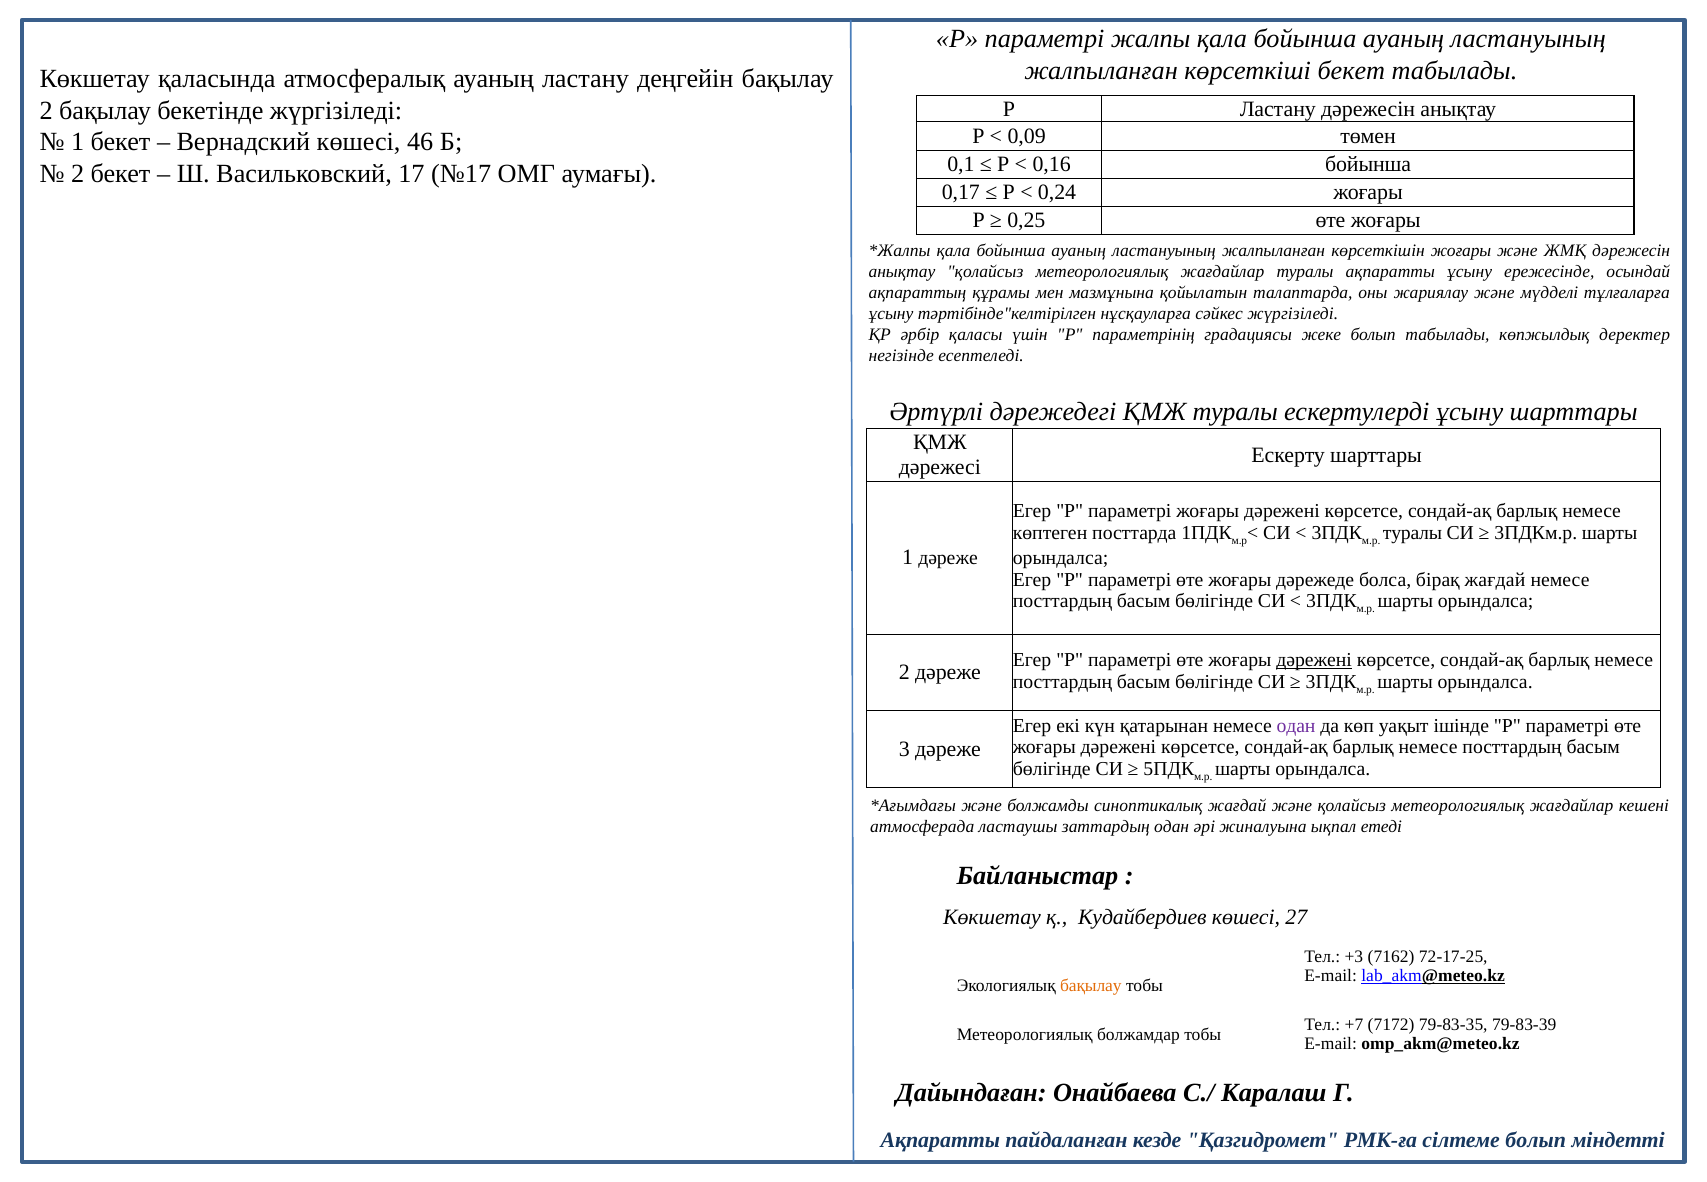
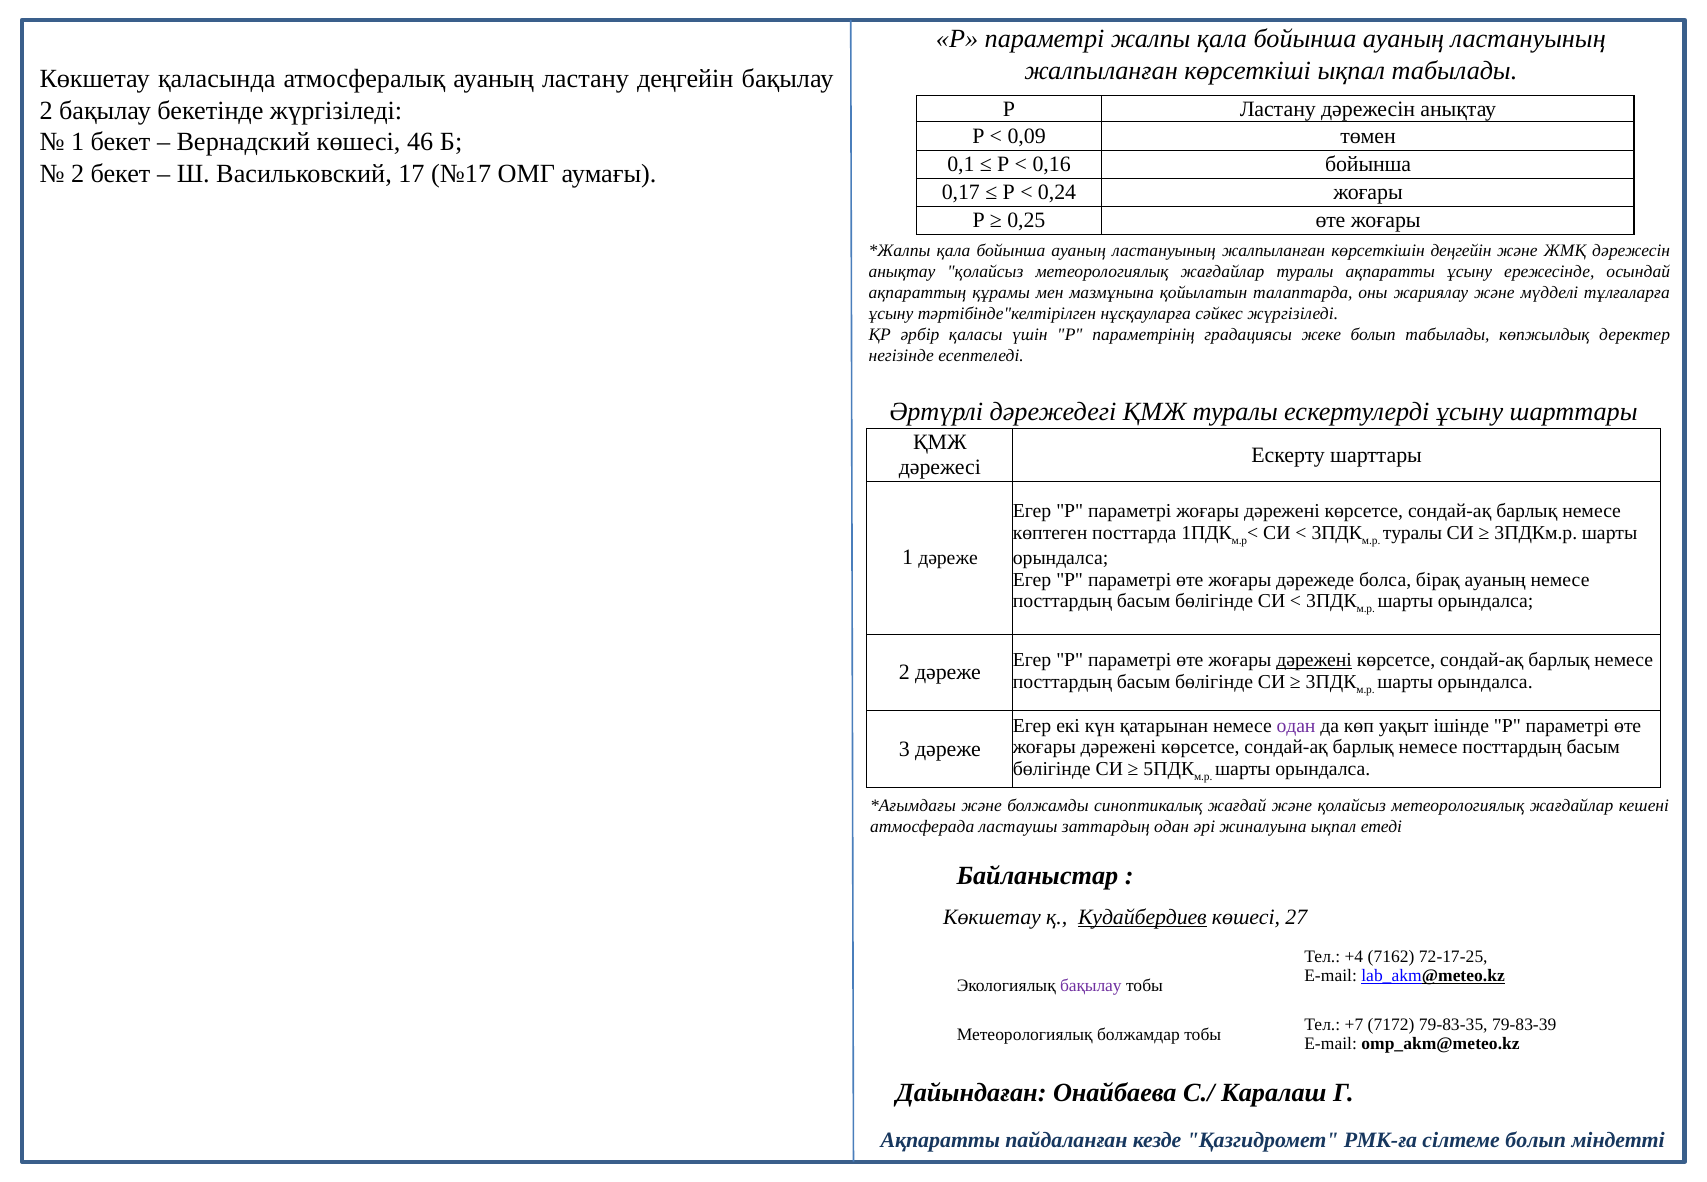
көрсеткіші бекет: бекет -> ықпал
көрсеткішін жоғары: жоғары -> деңгейін
бірақ жағдай: жағдай -> ауаның
Кудайбердиев underline: none -> present
+3: +3 -> +4
бақылау at (1091, 985) colour: orange -> purple
